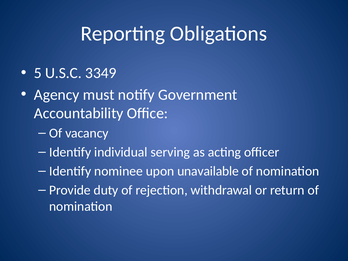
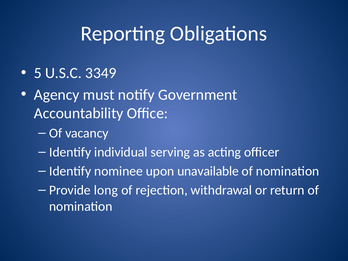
duty: duty -> long
